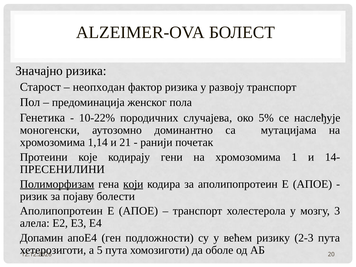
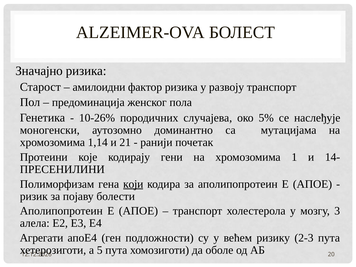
неопходан: неопходан -> амилоидни
10-22%: 10-22% -> 10-26%
Полиморфизам underline: present -> none
Допамин: Допамин -> Агрегати
